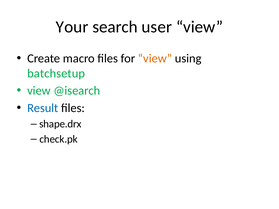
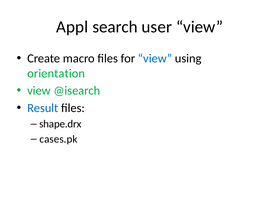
Your: Your -> Appl
view at (155, 59) colour: orange -> blue
batchsetup: batchsetup -> orientation
check.pk: check.pk -> cases.pk
